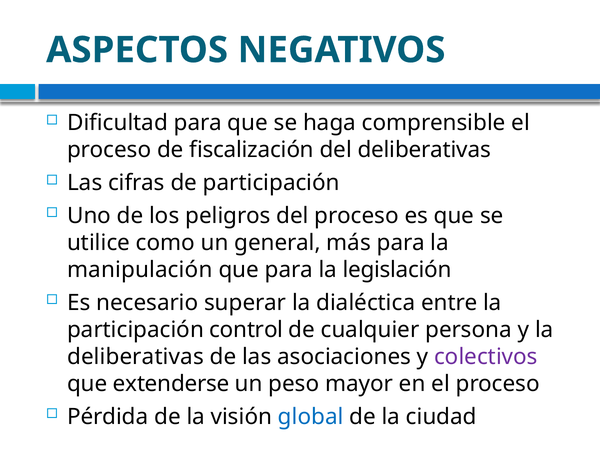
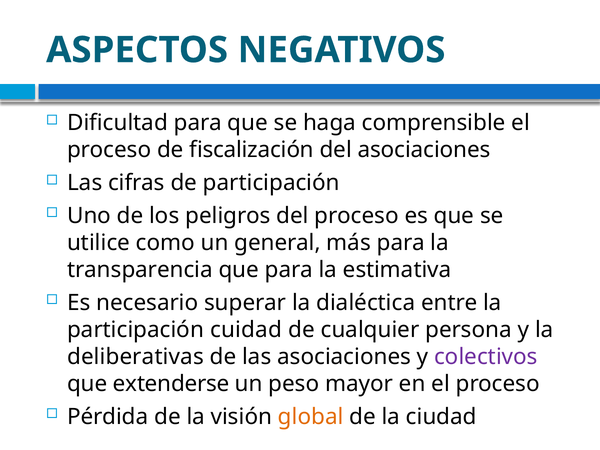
del deliberativas: deliberativas -> asociaciones
manipulación: manipulación -> transparencia
legislación: legislación -> estimativa
control: control -> cuidad
global colour: blue -> orange
